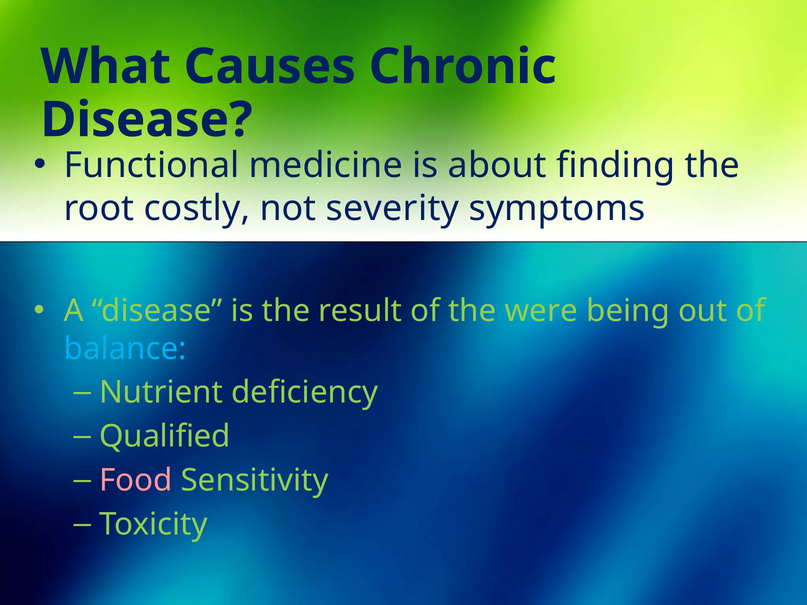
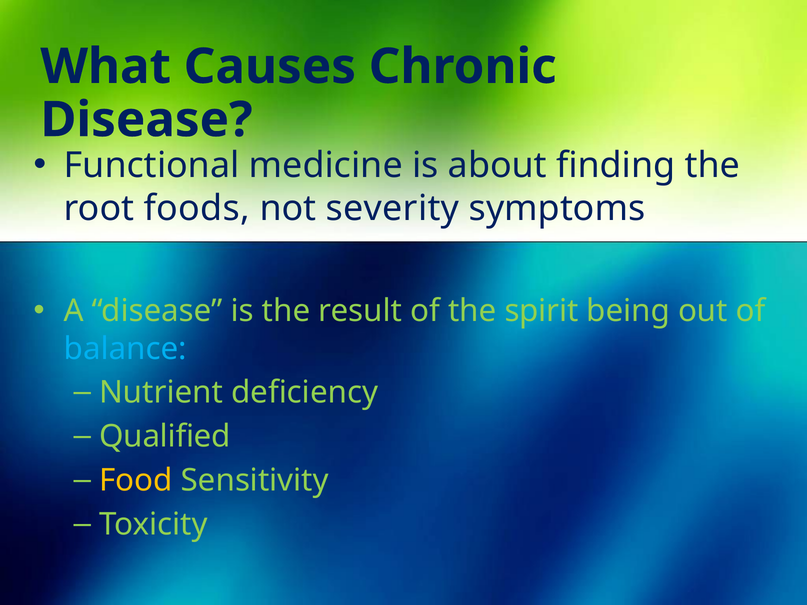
costly: costly -> foods
were: were -> spirit
Food colour: pink -> yellow
